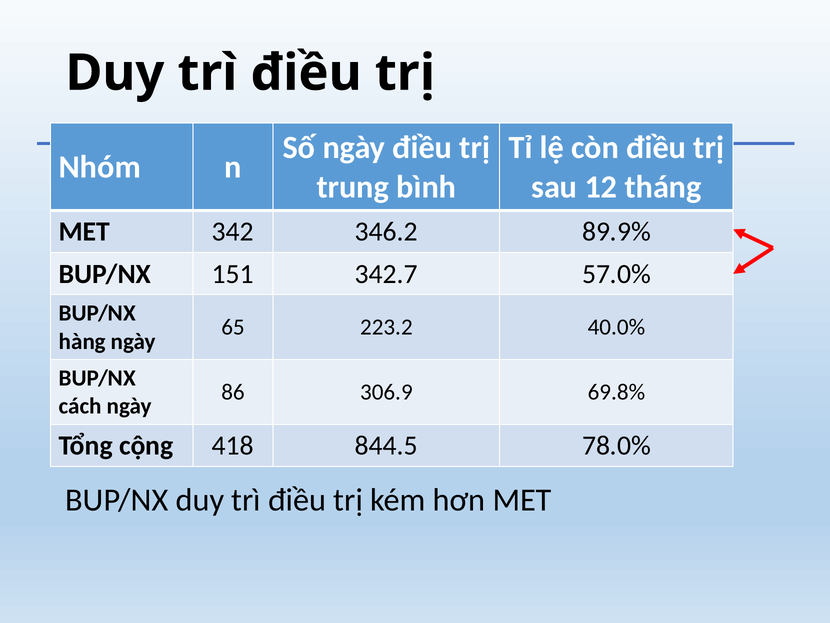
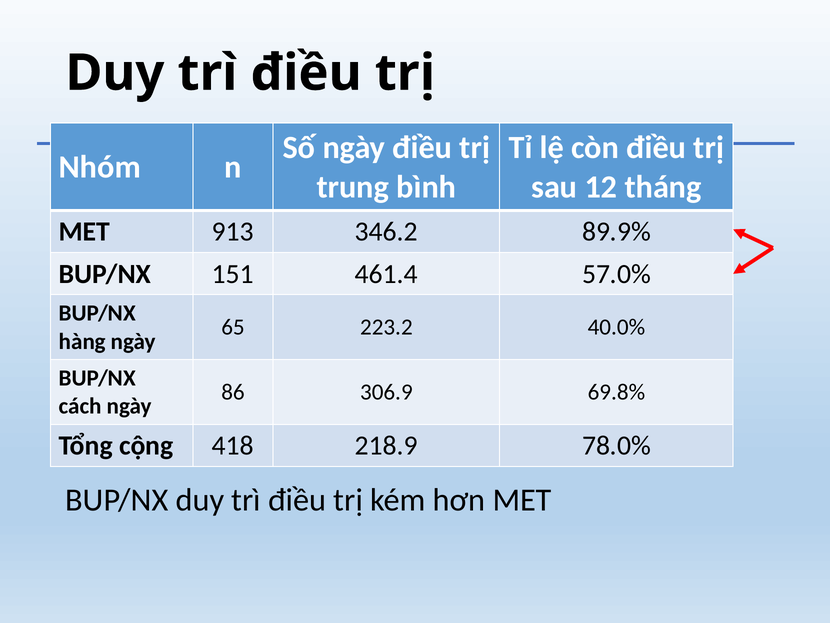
342: 342 -> 913
342.7: 342.7 -> 461.4
844.5: 844.5 -> 218.9
